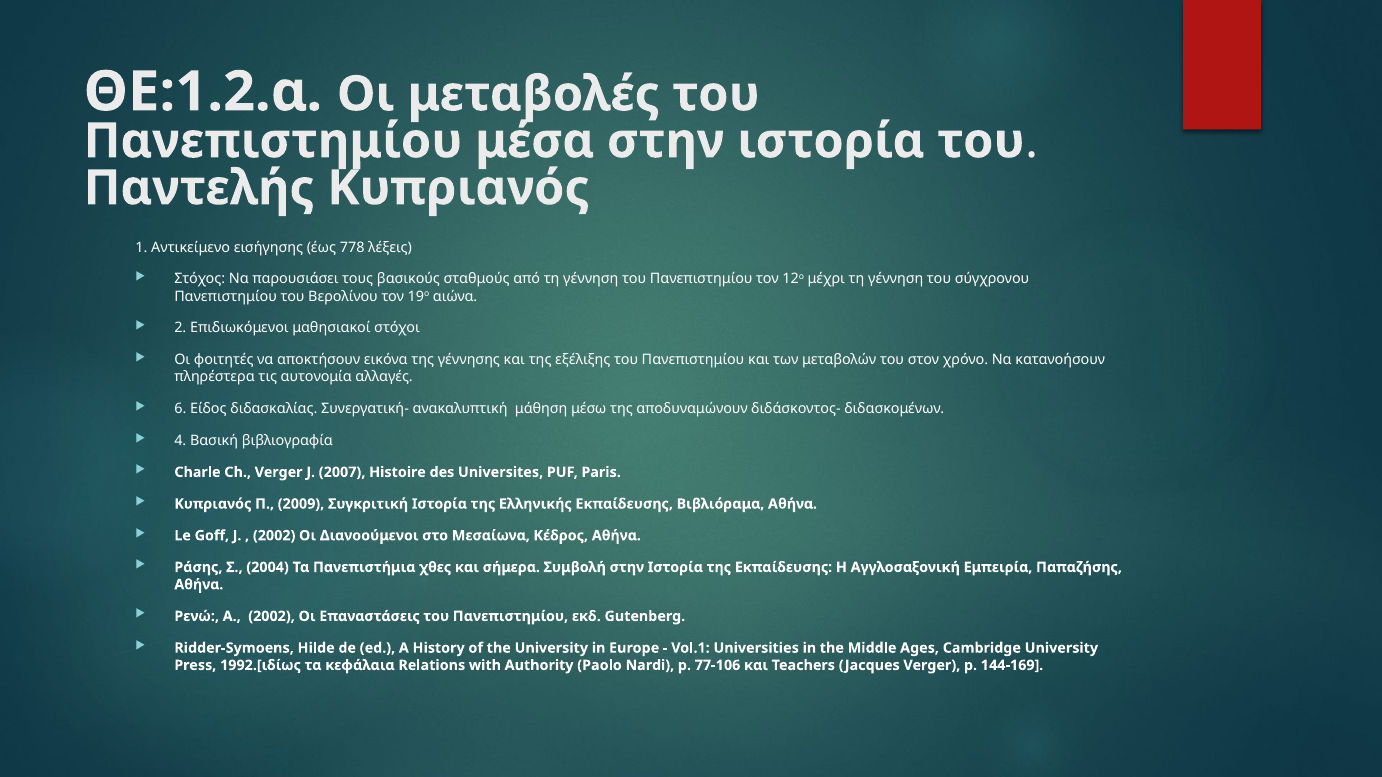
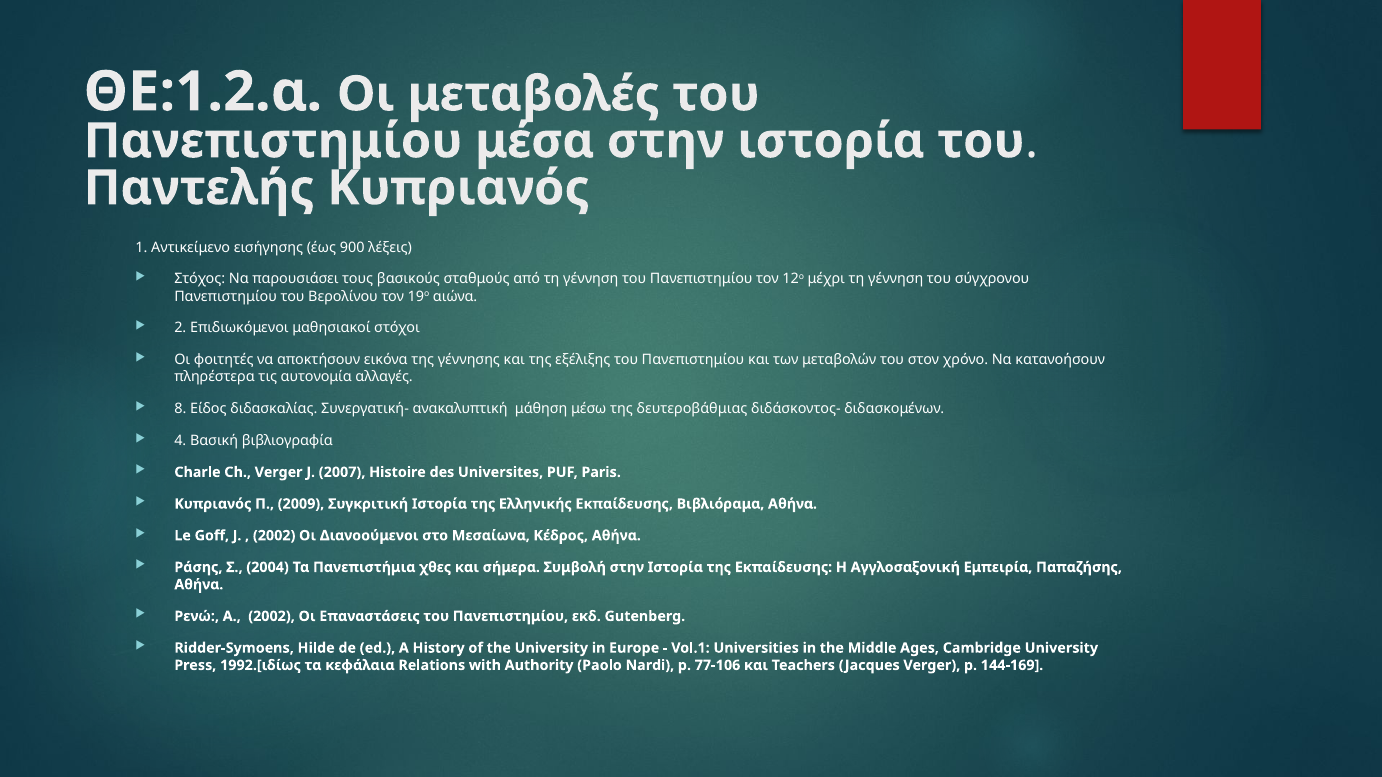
778: 778 -> 900
6: 6 -> 8
αποδυναμώνουν: αποδυναμώνουν -> δευτεροβάθμιας
